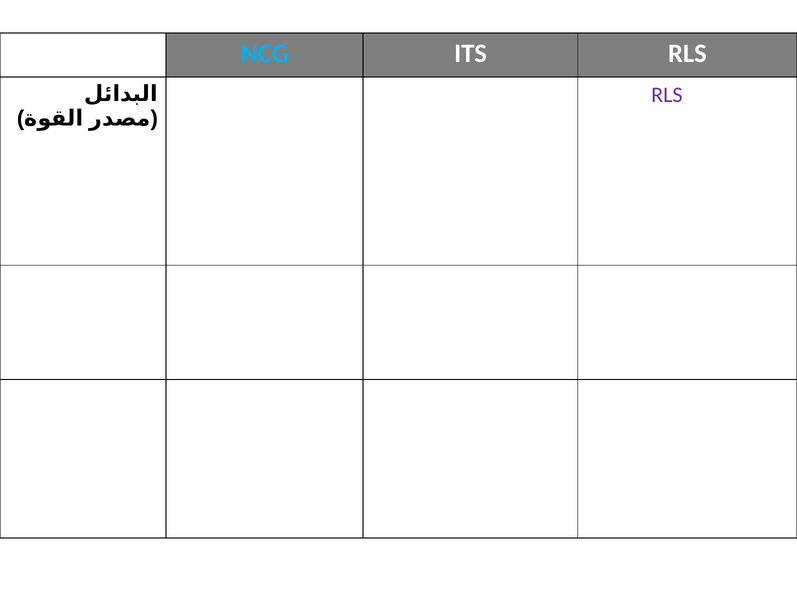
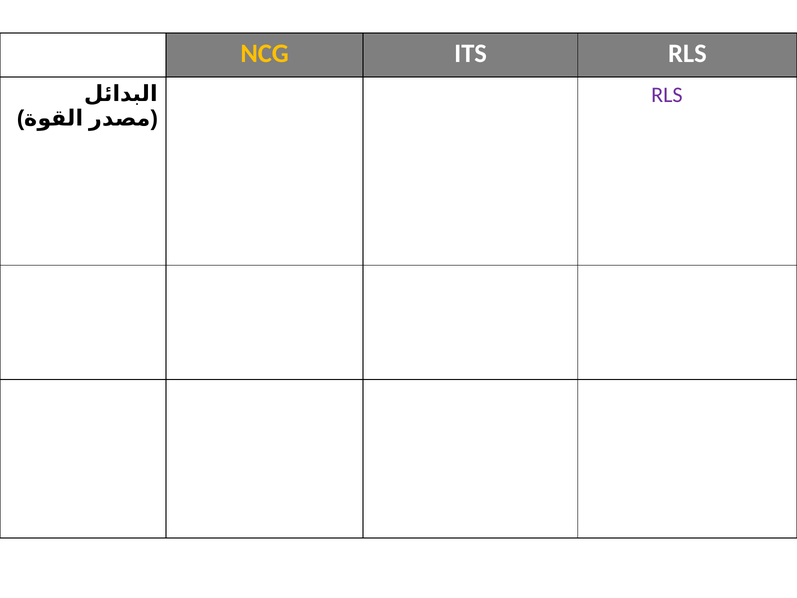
NCG at (265, 54) colour: light blue -> yellow
